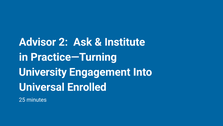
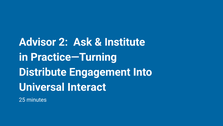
University: University -> Distribute
Enrolled: Enrolled -> Interact
